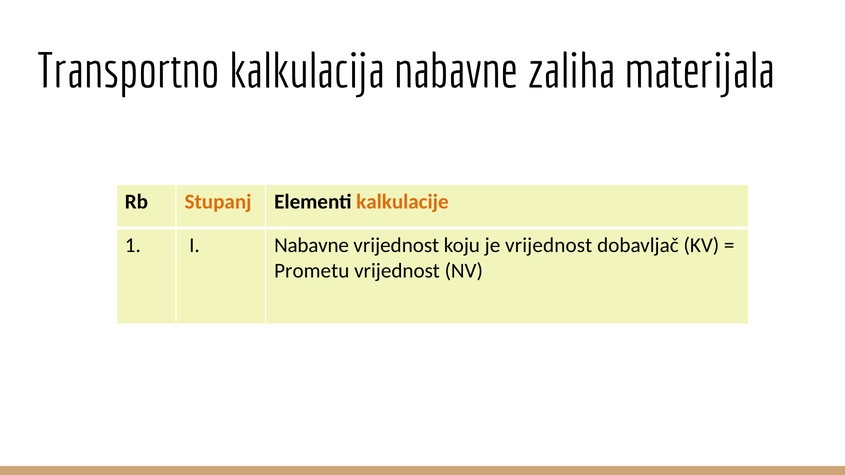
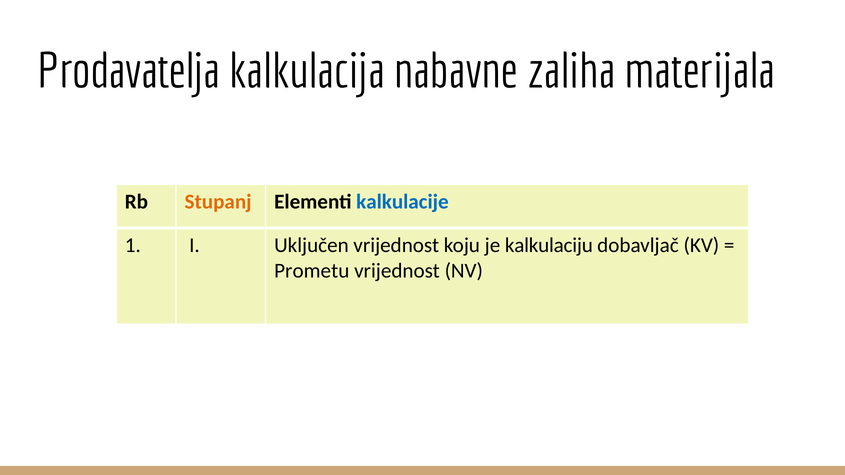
Transportno: Transportno -> Prodavatelja
kalkulacije colour: orange -> blue
I Nabavne: Nabavne -> Uključen
je vrijednost: vrijednost -> kalkulaciju
